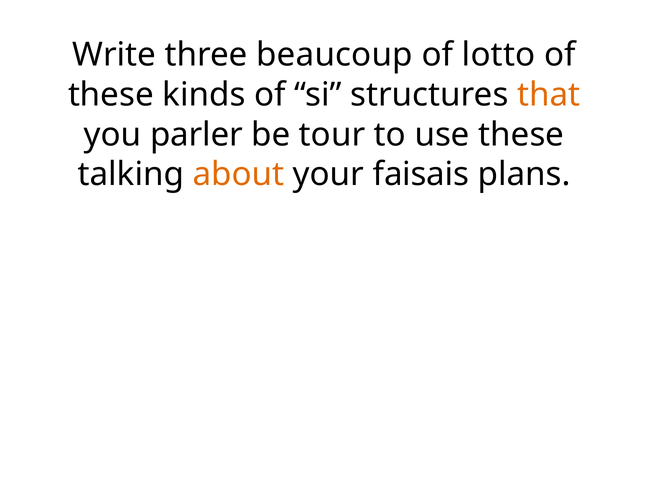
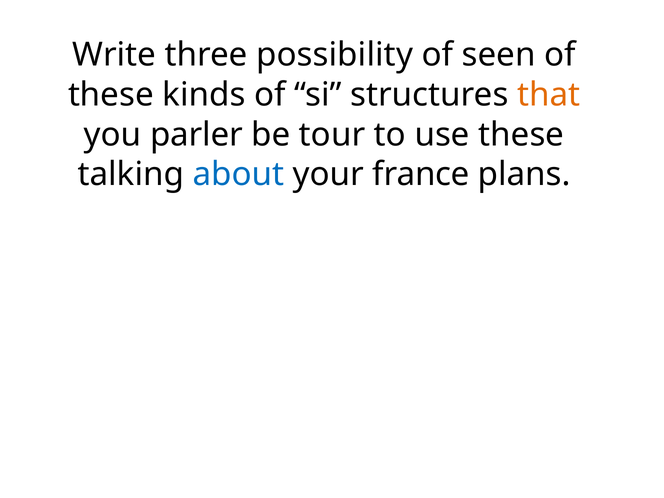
beaucoup: beaucoup -> possibility
lotto: lotto -> seen
about colour: orange -> blue
faisais: faisais -> france
